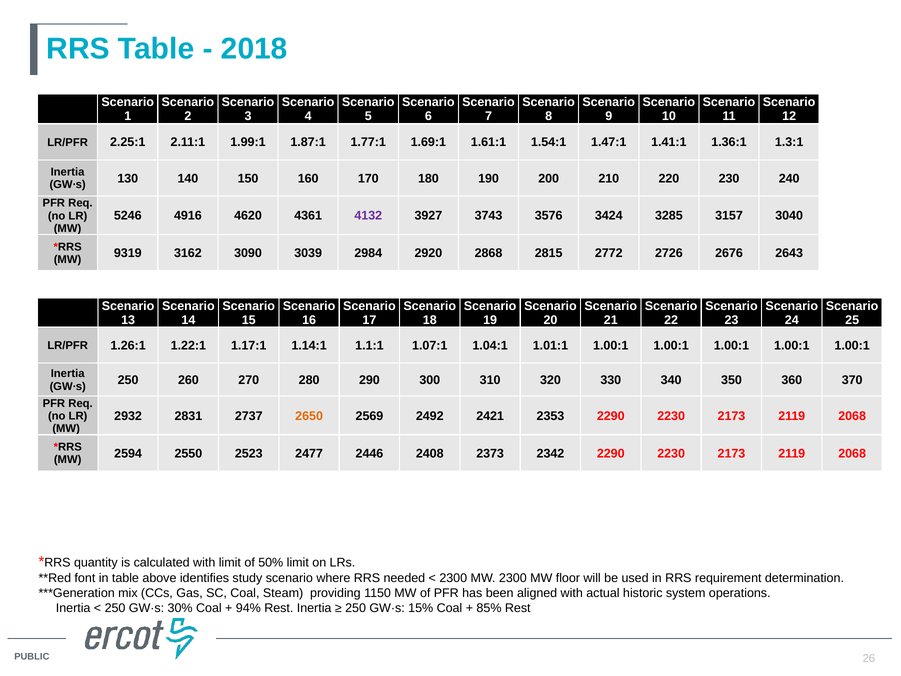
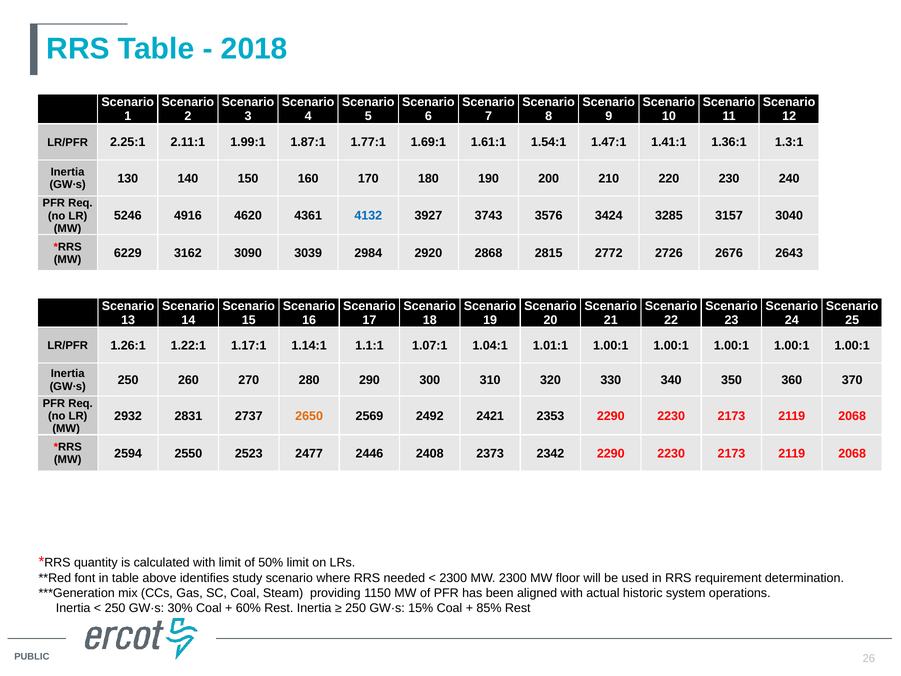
4132 colour: purple -> blue
9319: 9319 -> 6229
94%: 94% -> 60%
